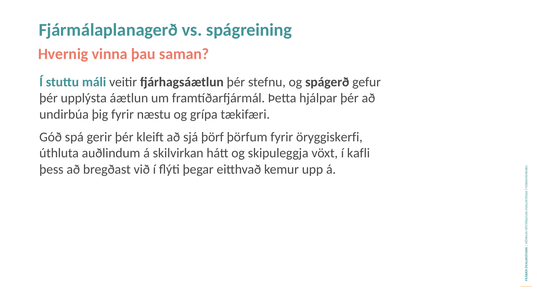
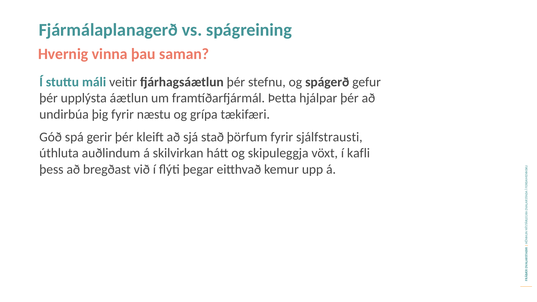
þörf: þörf -> stað
öryggiskerfi: öryggiskerfi -> sjálfstrausti
